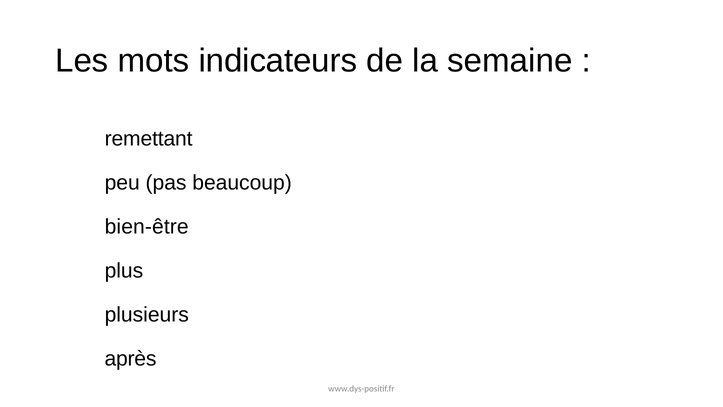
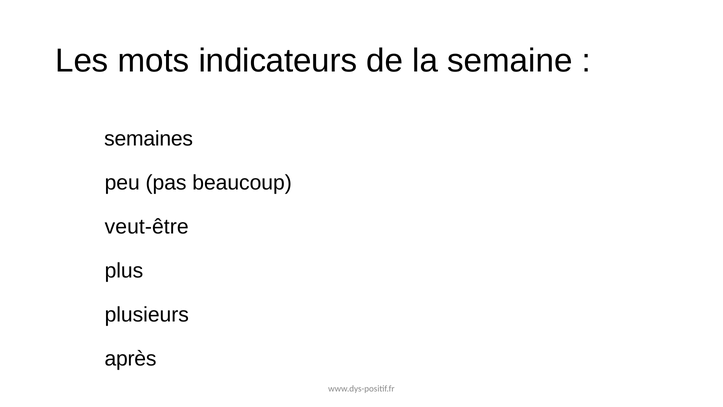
remettant: remettant -> semaines
bien-être: bien-être -> veut-être
